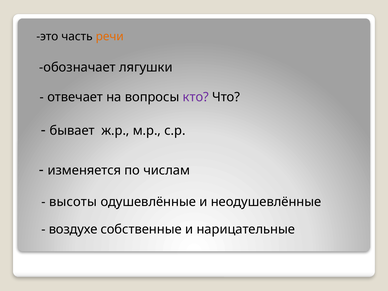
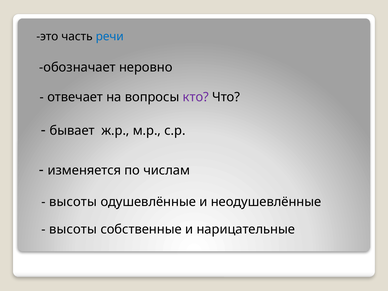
речи colour: orange -> blue
лягушки: лягушки -> неровно
воздухе at (73, 229): воздухе -> высоты
